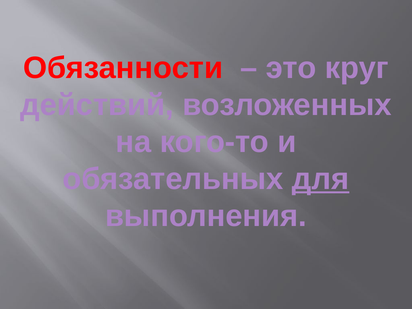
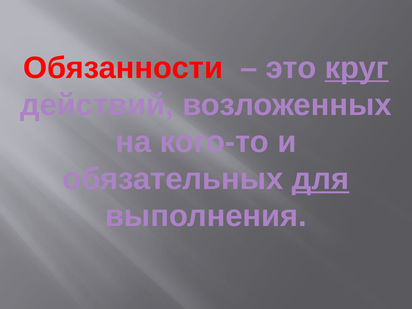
круг underline: none -> present
